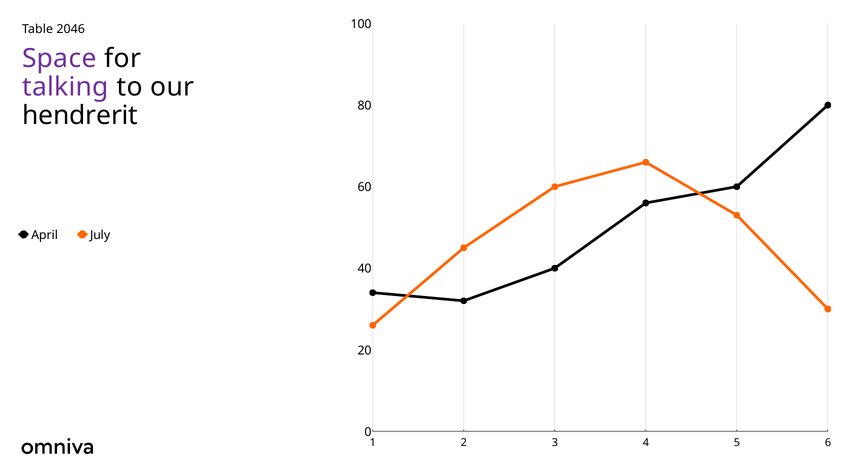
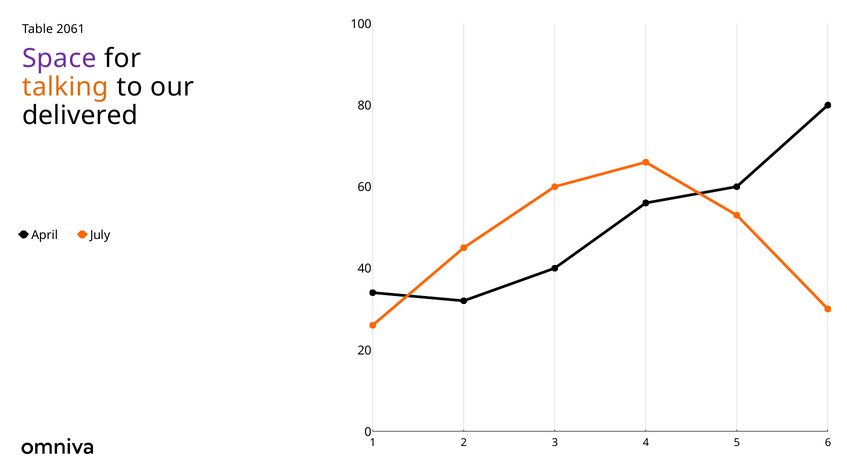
2046: 2046 -> 2061
talking colour: purple -> orange
hendrerit: hendrerit -> delivered
